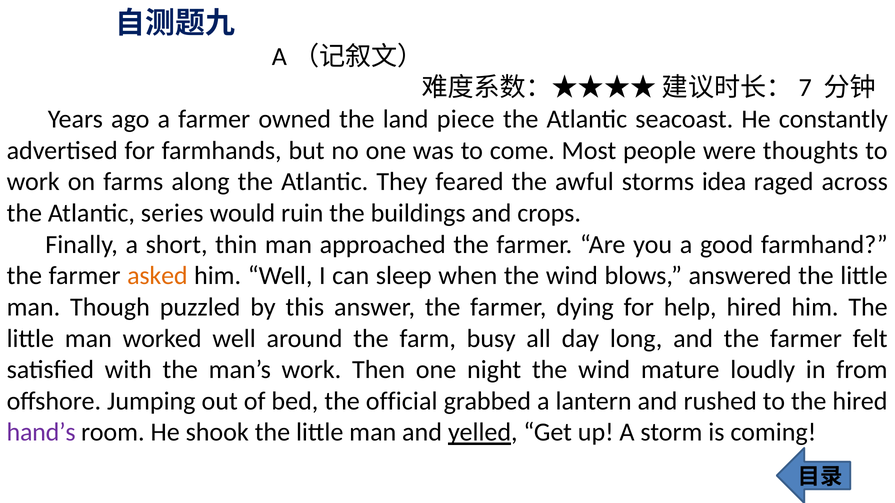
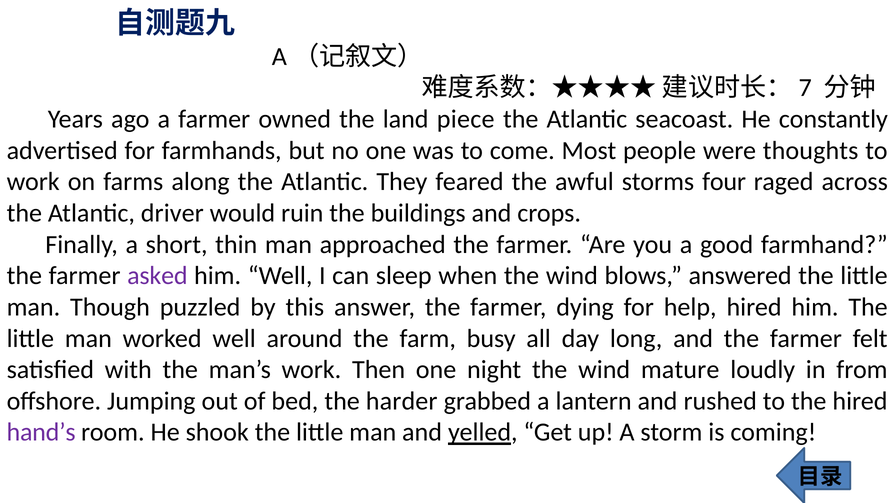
idea: idea -> four
series: series -> driver
asked colour: orange -> purple
official: official -> harder
